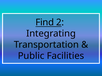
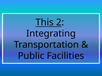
Find: Find -> This
